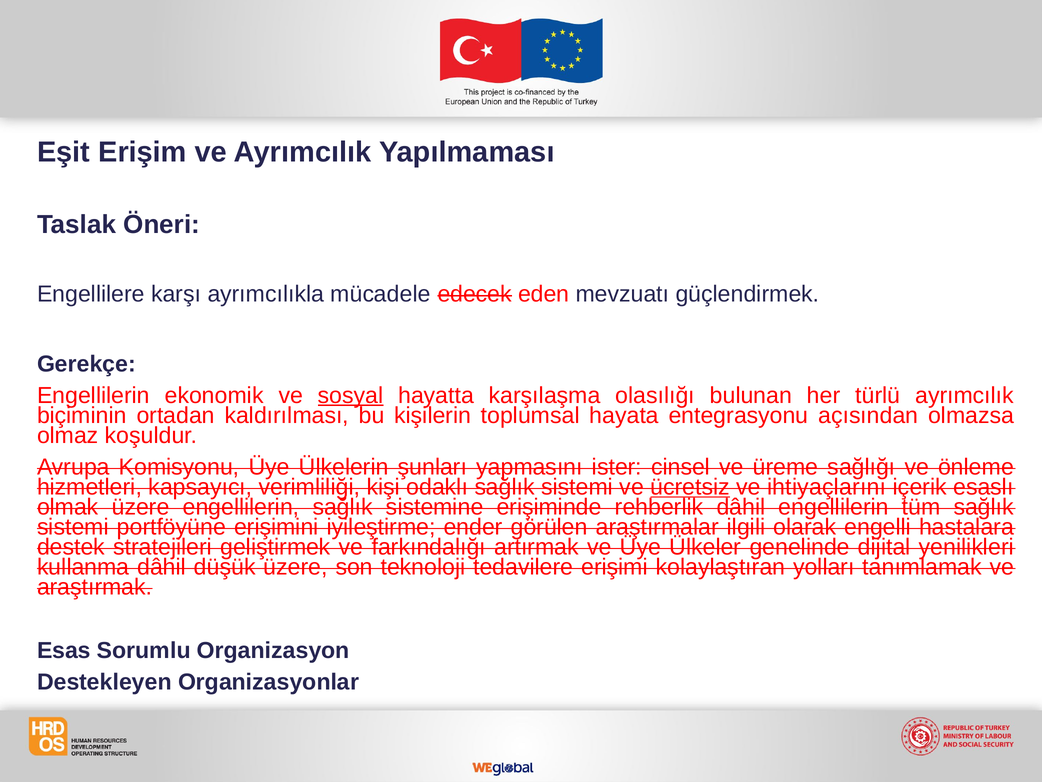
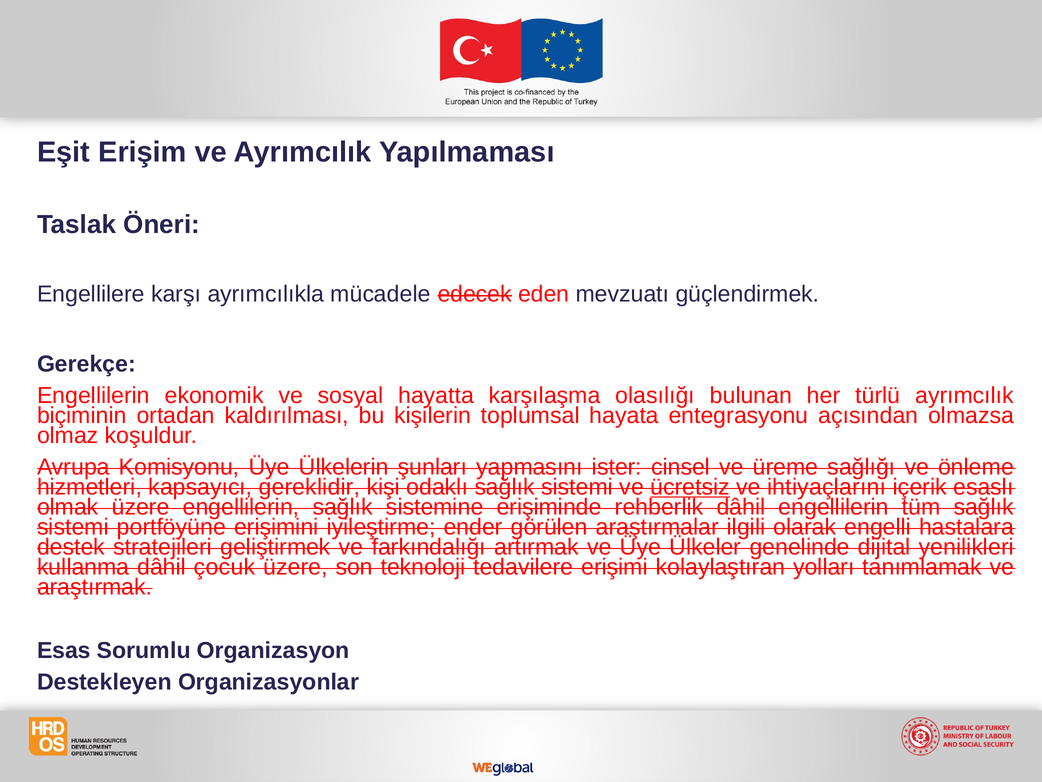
sosyal underline: present -> none
verimliliği: verimliliği -> gereklidir
düşük: düşük -> çocuk
